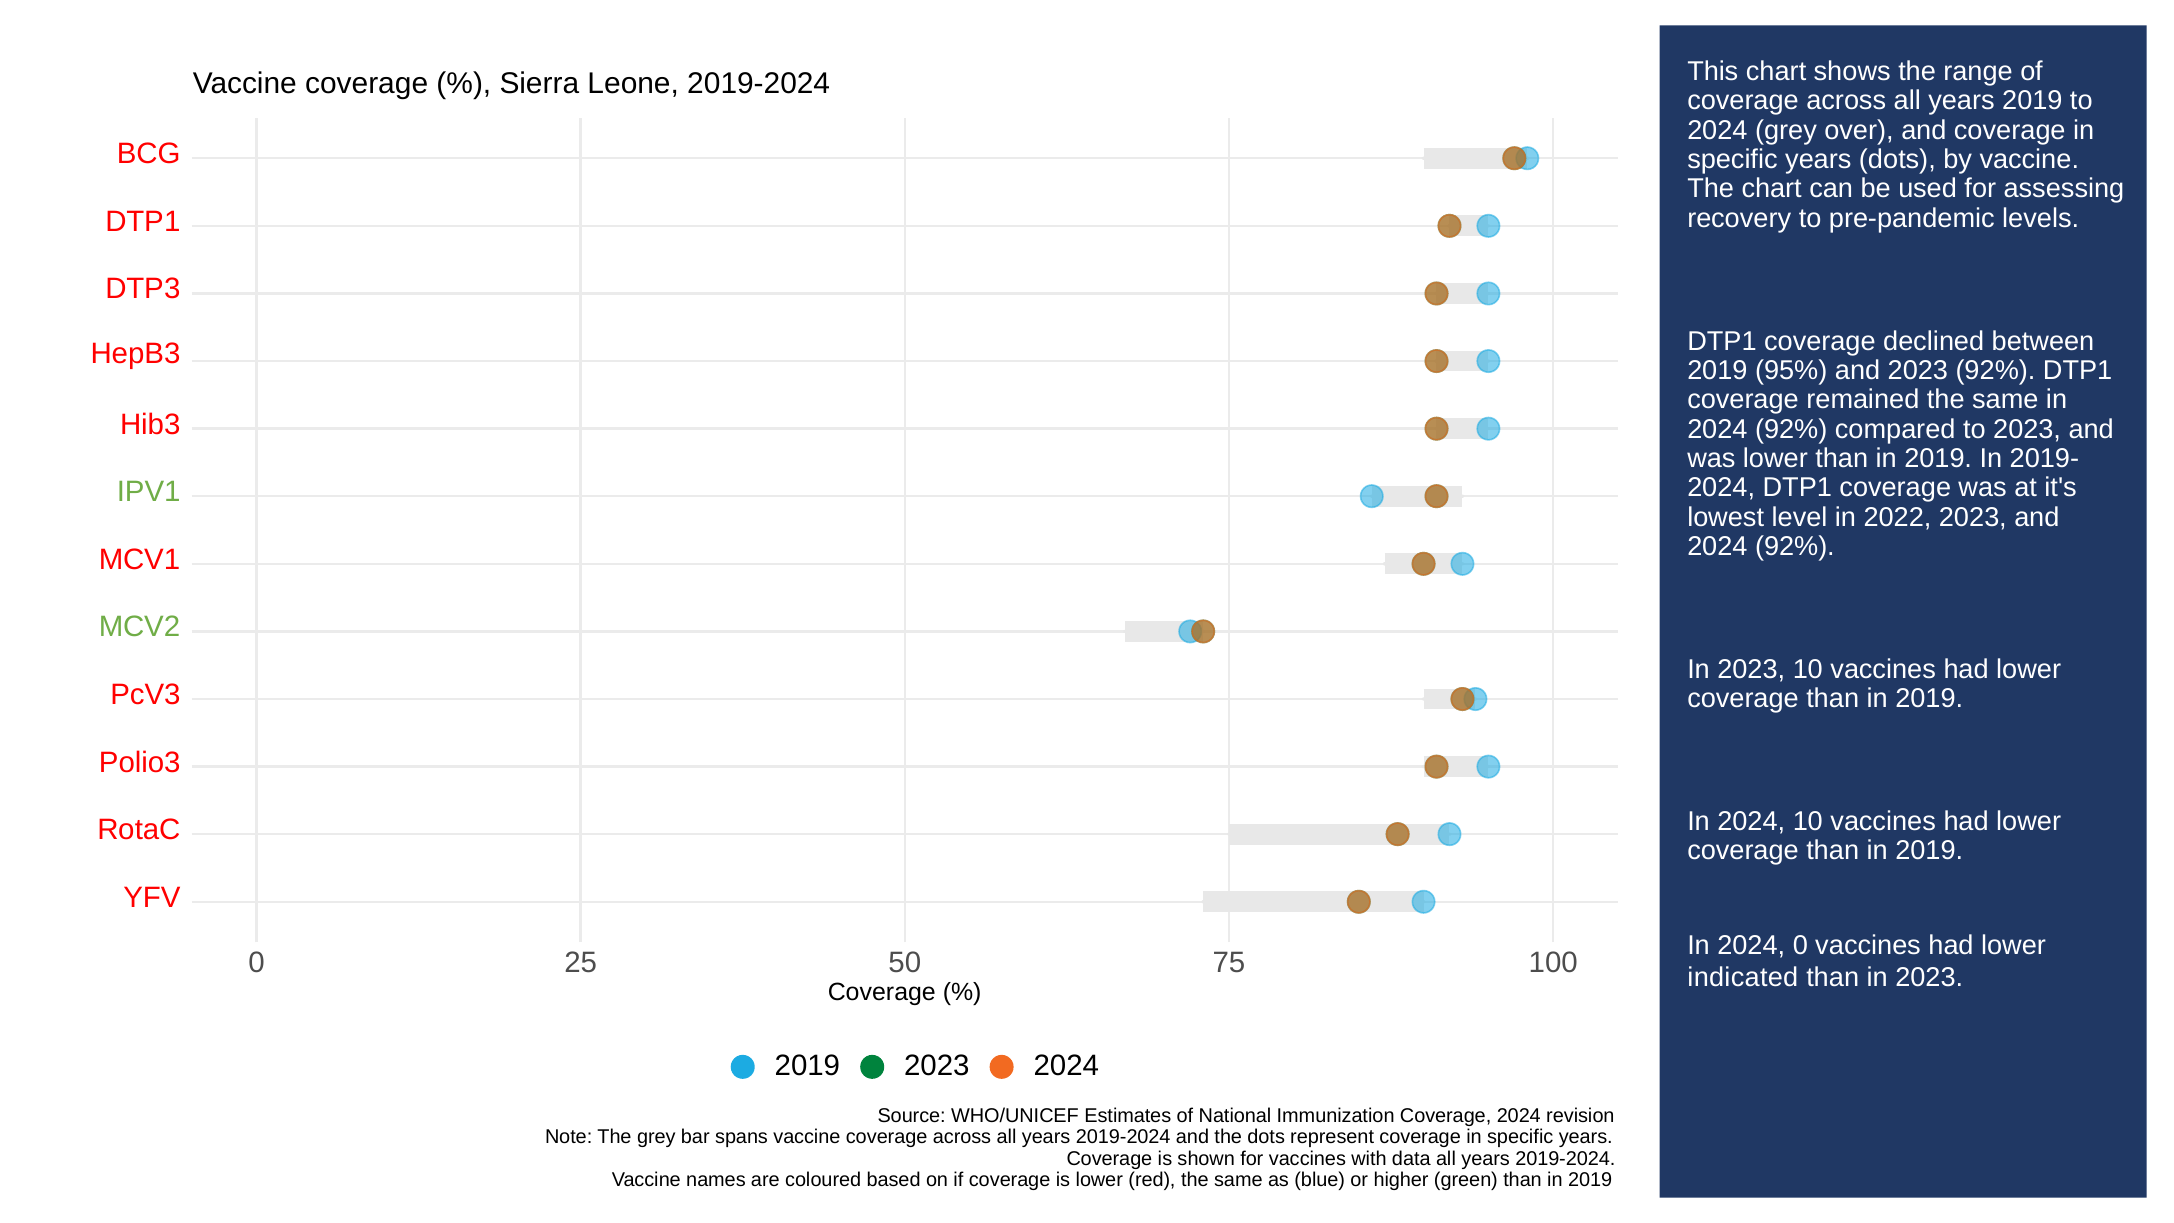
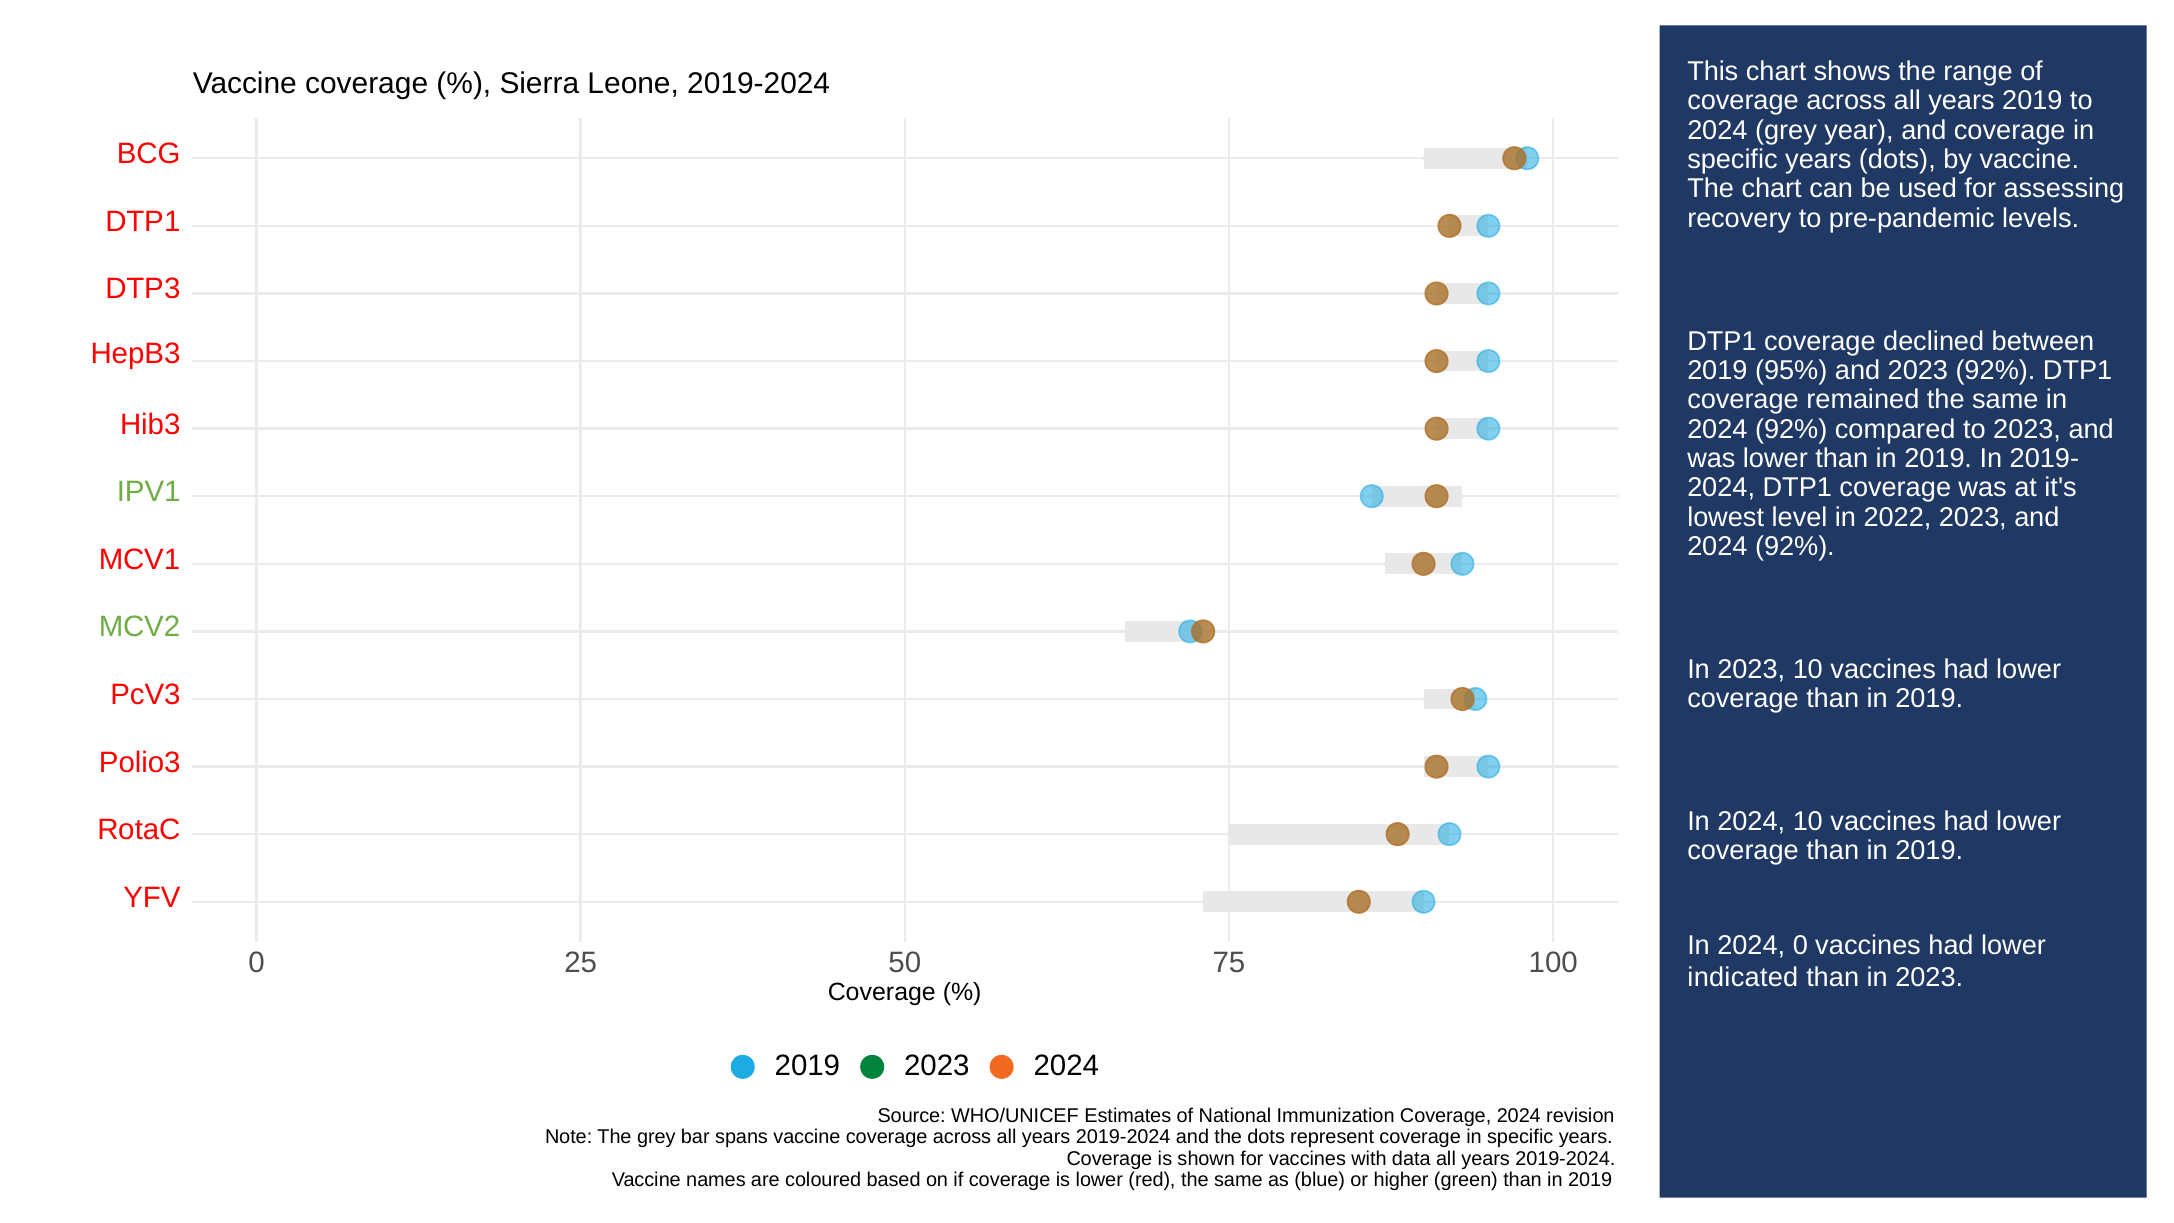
over: over -> year
